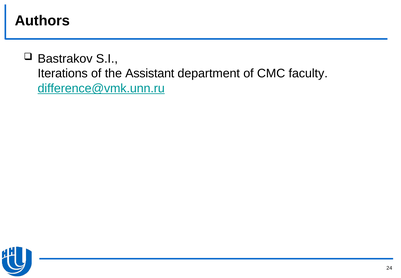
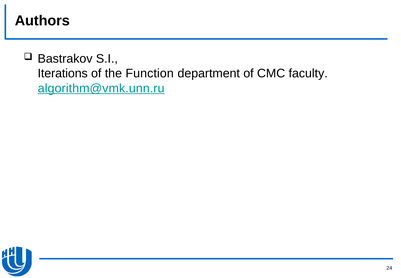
Assistant: Assistant -> Function
difference@vmk.unn.ru: difference@vmk.unn.ru -> algorithm@vmk.unn.ru
